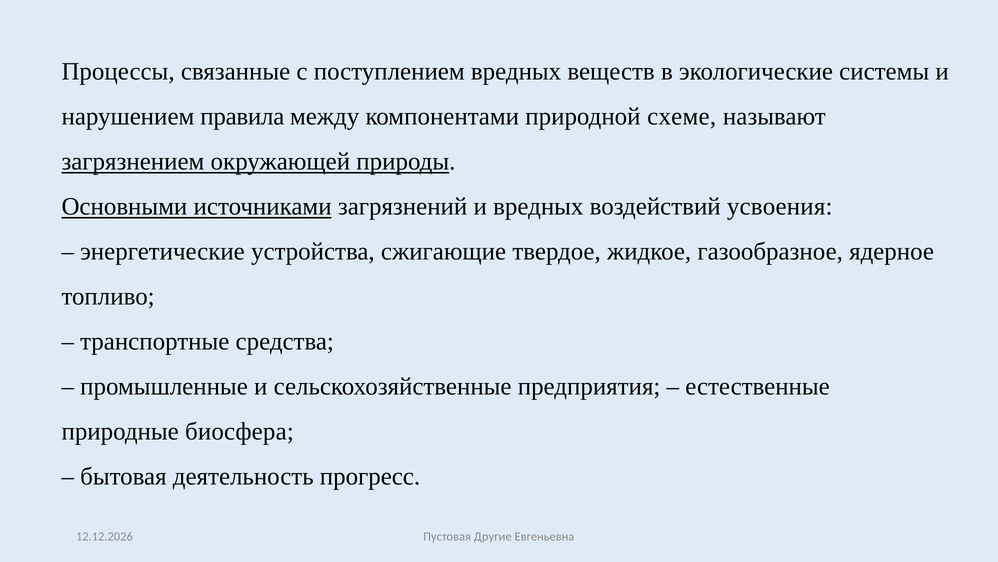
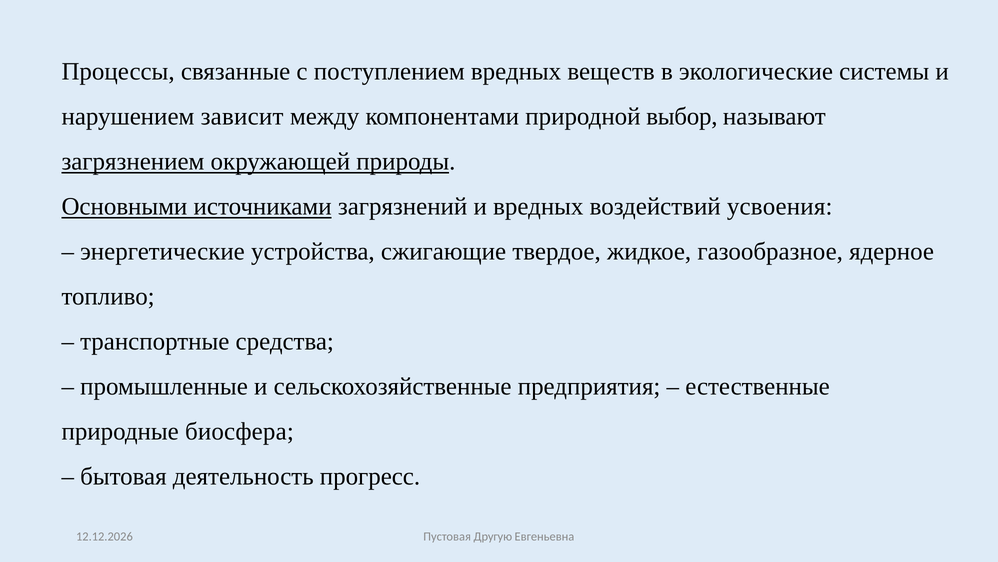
правила: правила -> зависит
схеме: схеме -> выбор
Другие: Другие -> Другую
